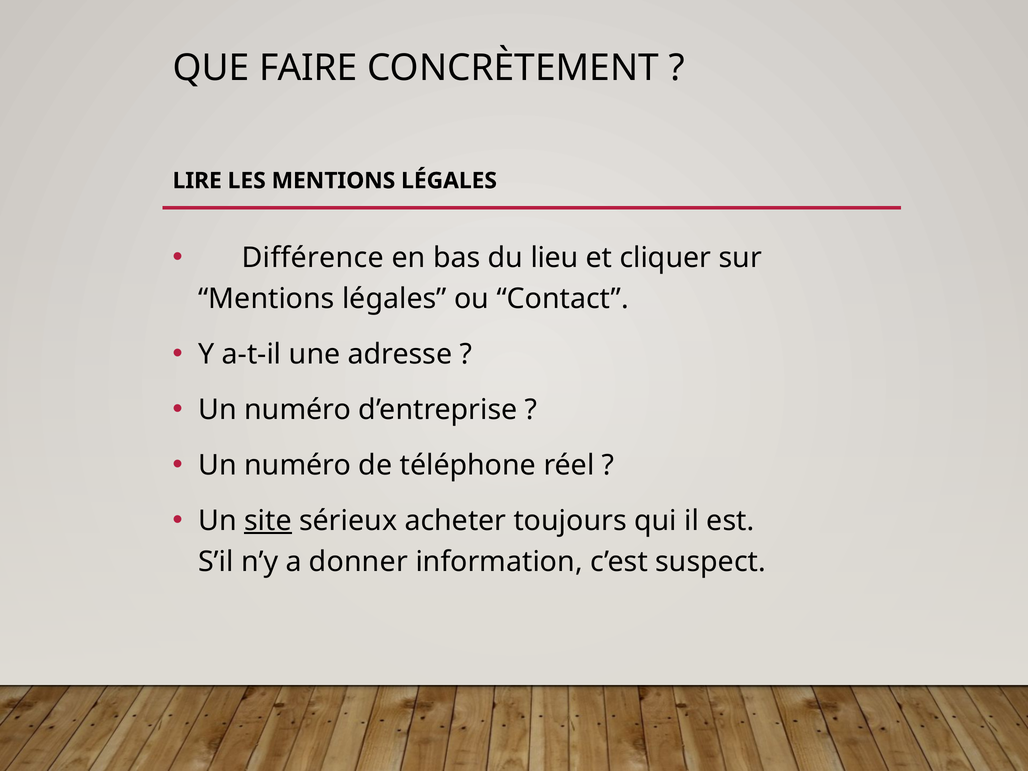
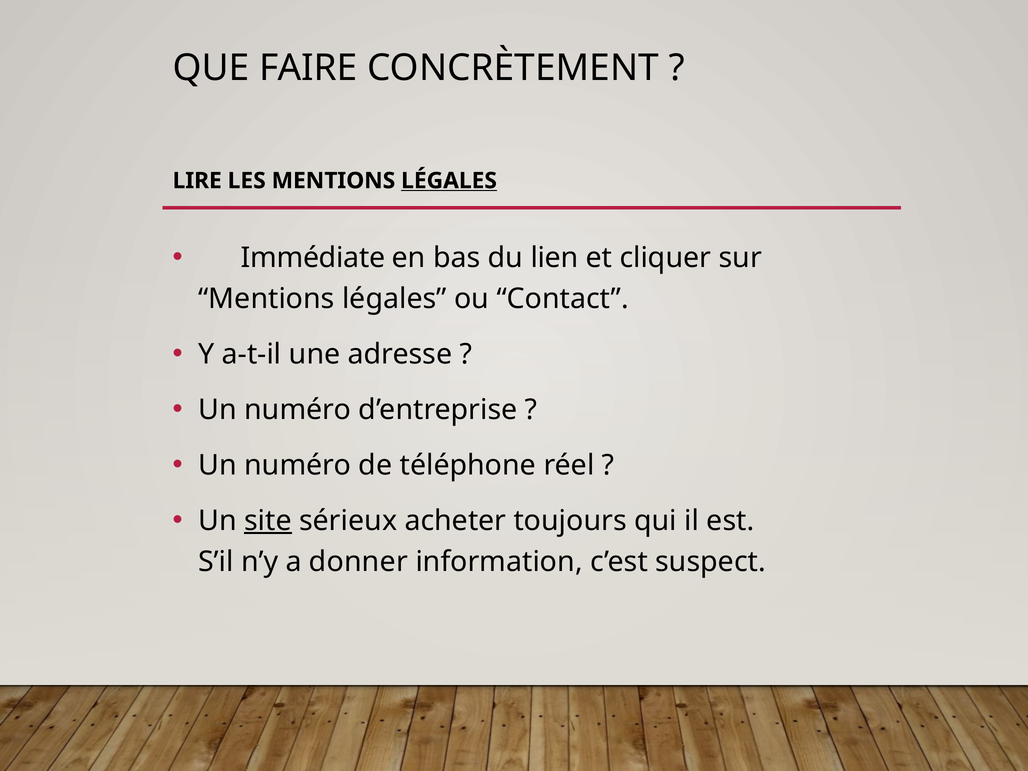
LÉGALES at (449, 181) underline: none -> present
Différence: Différence -> Immédiate
lieu: lieu -> lien
